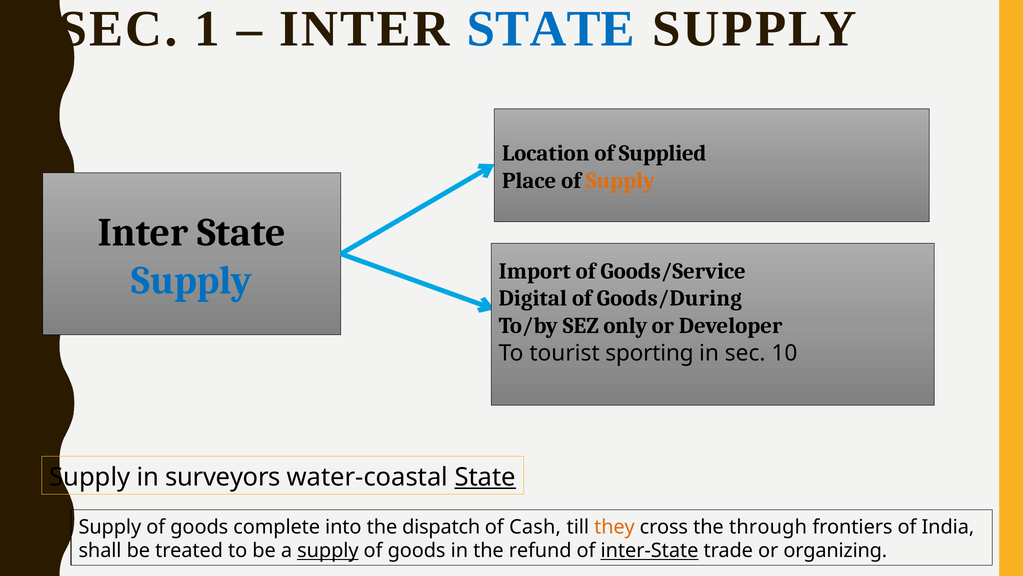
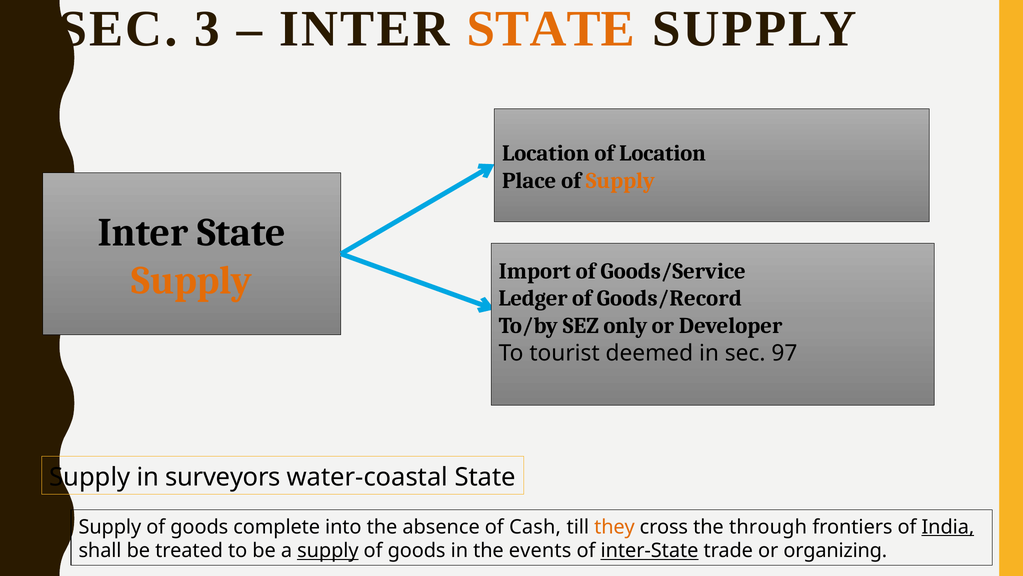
1: 1 -> 3
STATE at (551, 29) colour: blue -> orange
of Supplied: Supplied -> Location
Supply at (192, 280) colour: blue -> orange
Digital: Digital -> Ledger
Goods/During: Goods/During -> Goods/Record
sporting: sporting -> deemed
10: 10 -> 97
State at (485, 477) underline: present -> none
dispatch: dispatch -> absence
India underline: none -> present
refund: refund -> events
